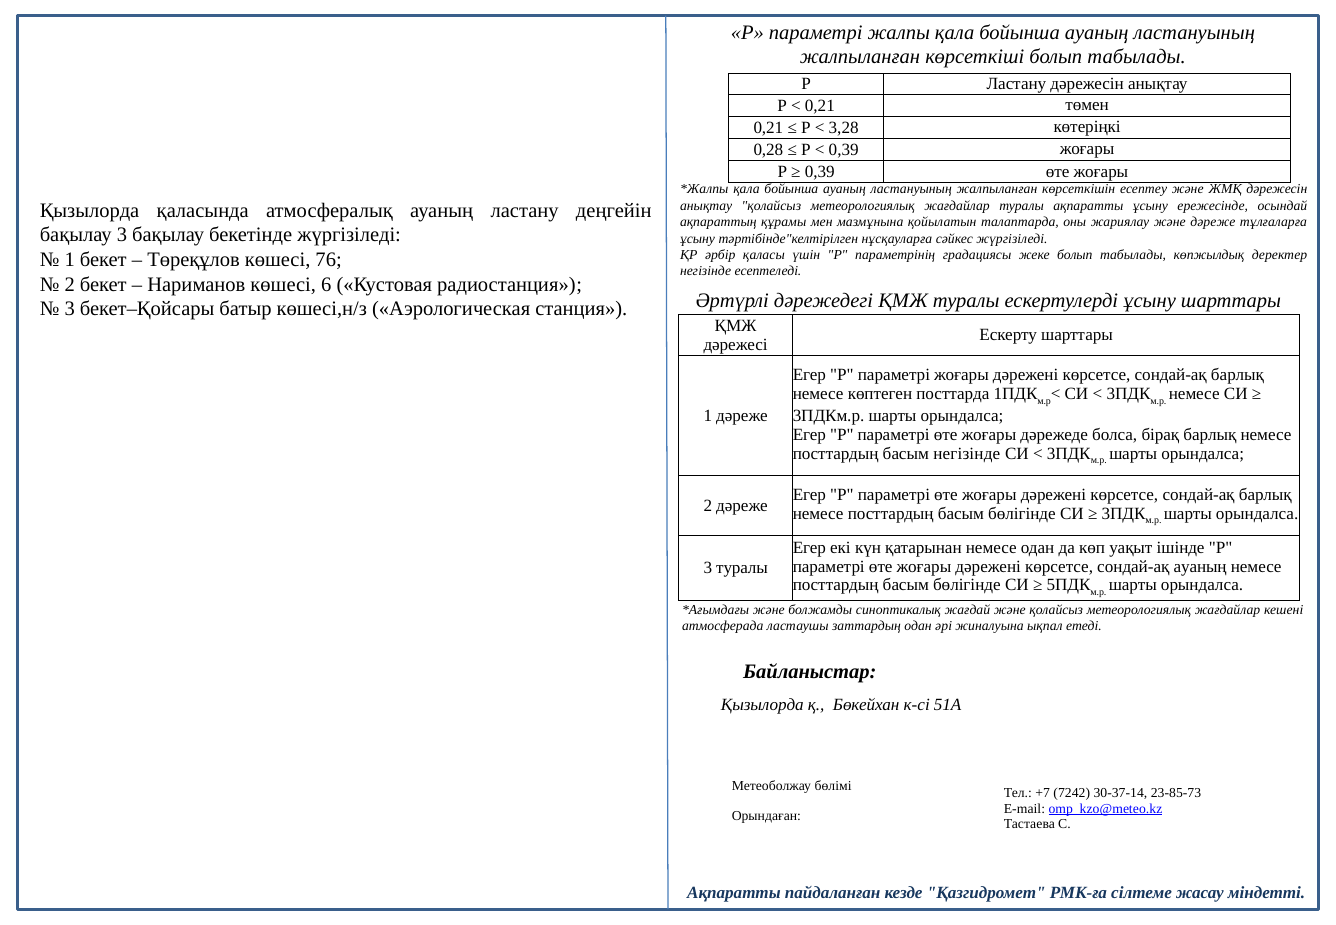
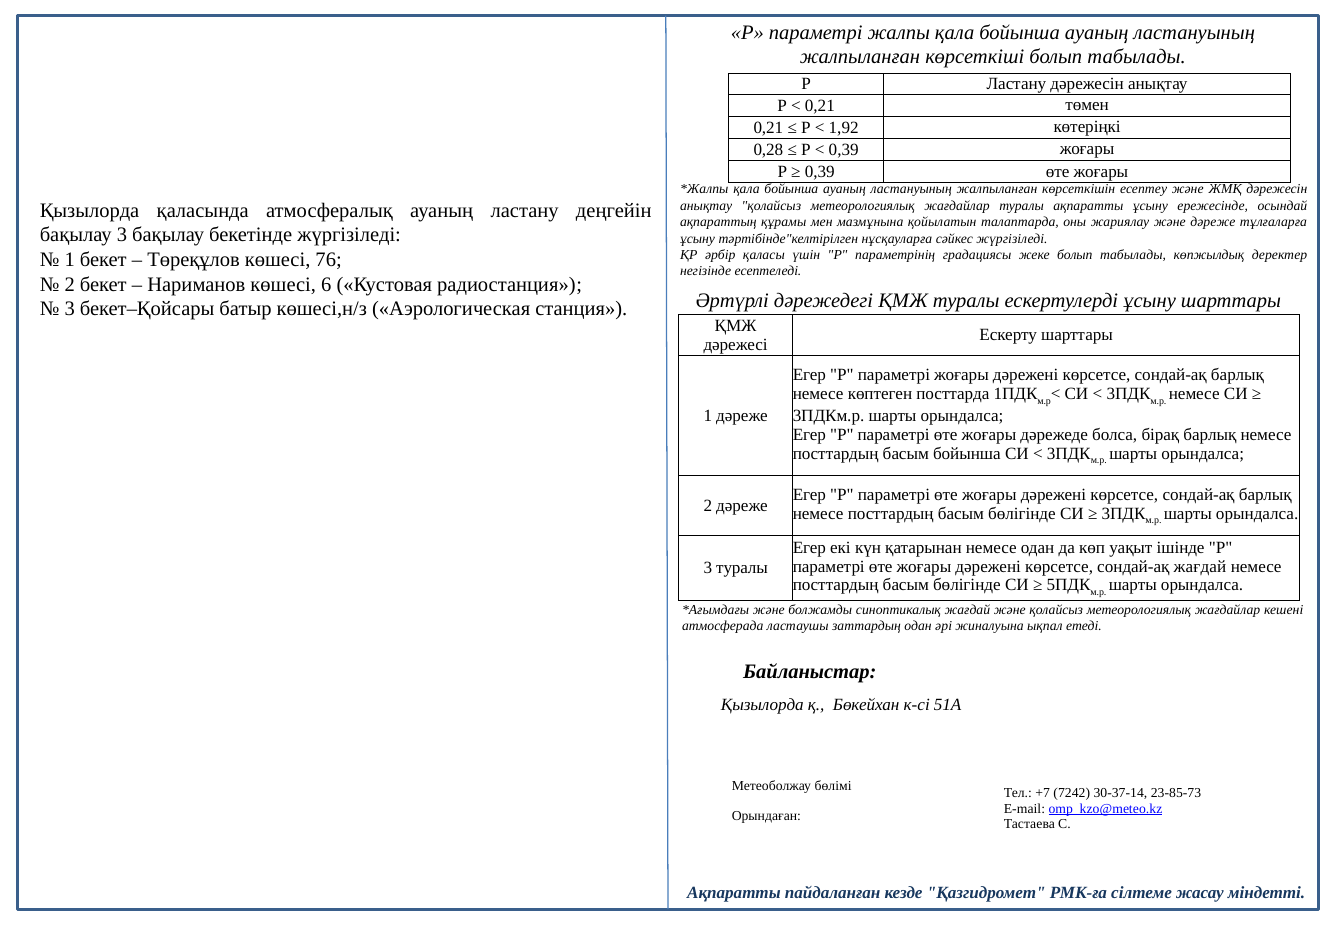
3,28: 3,28 -> 1,92
басым негізінде: негізінде -> бойынша
сондай-ақ ауаның: ауаның -> жағдай
